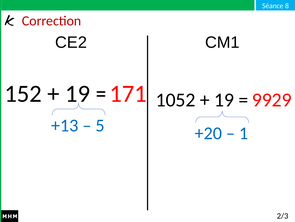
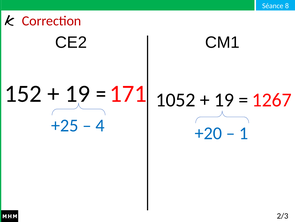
9929: 9929 -> 1267
+13: +13 -> +25
5: 5 -> 4
